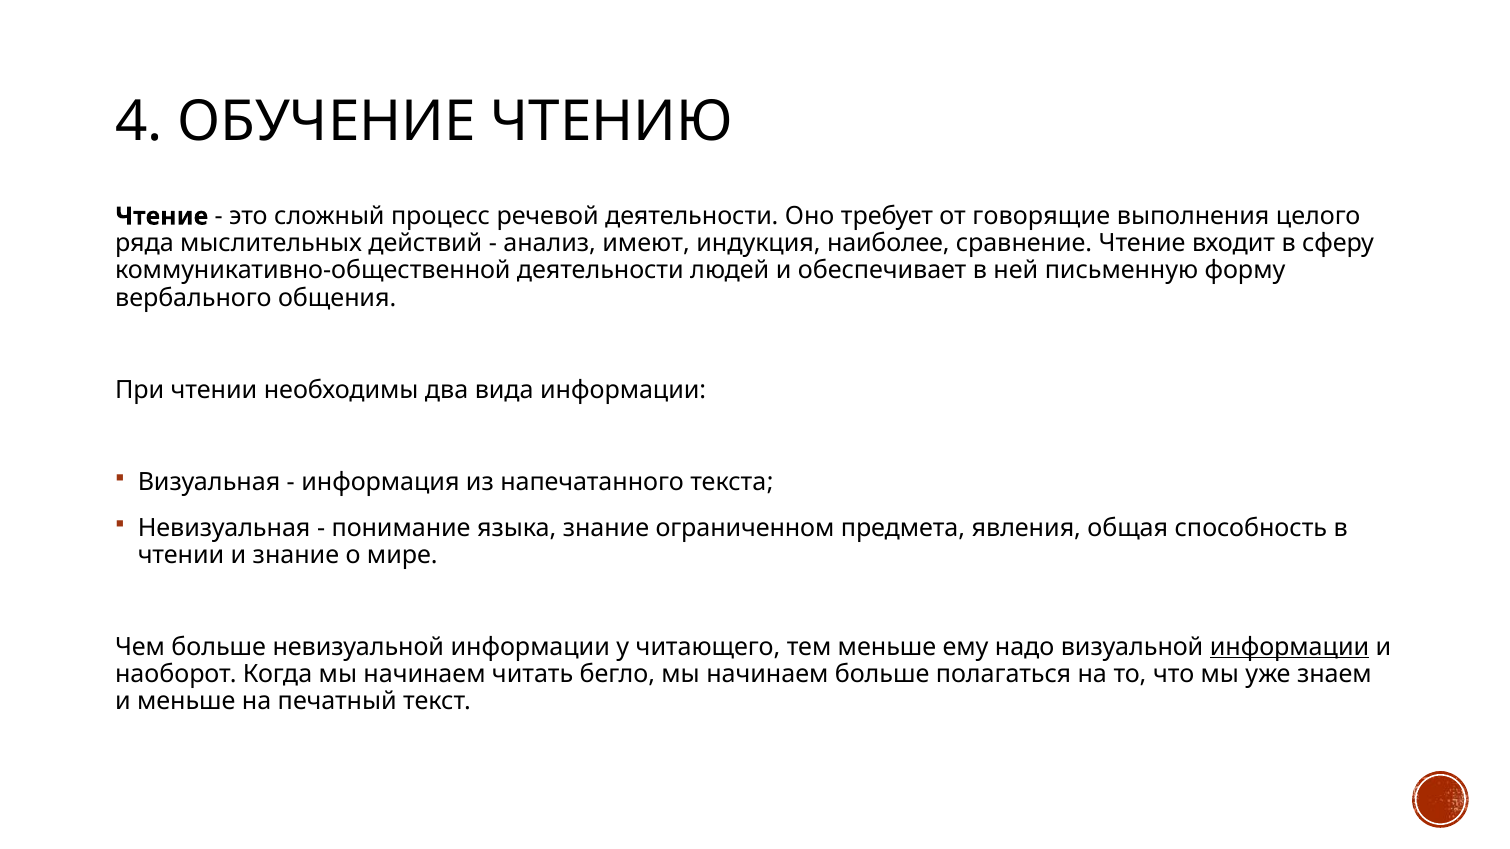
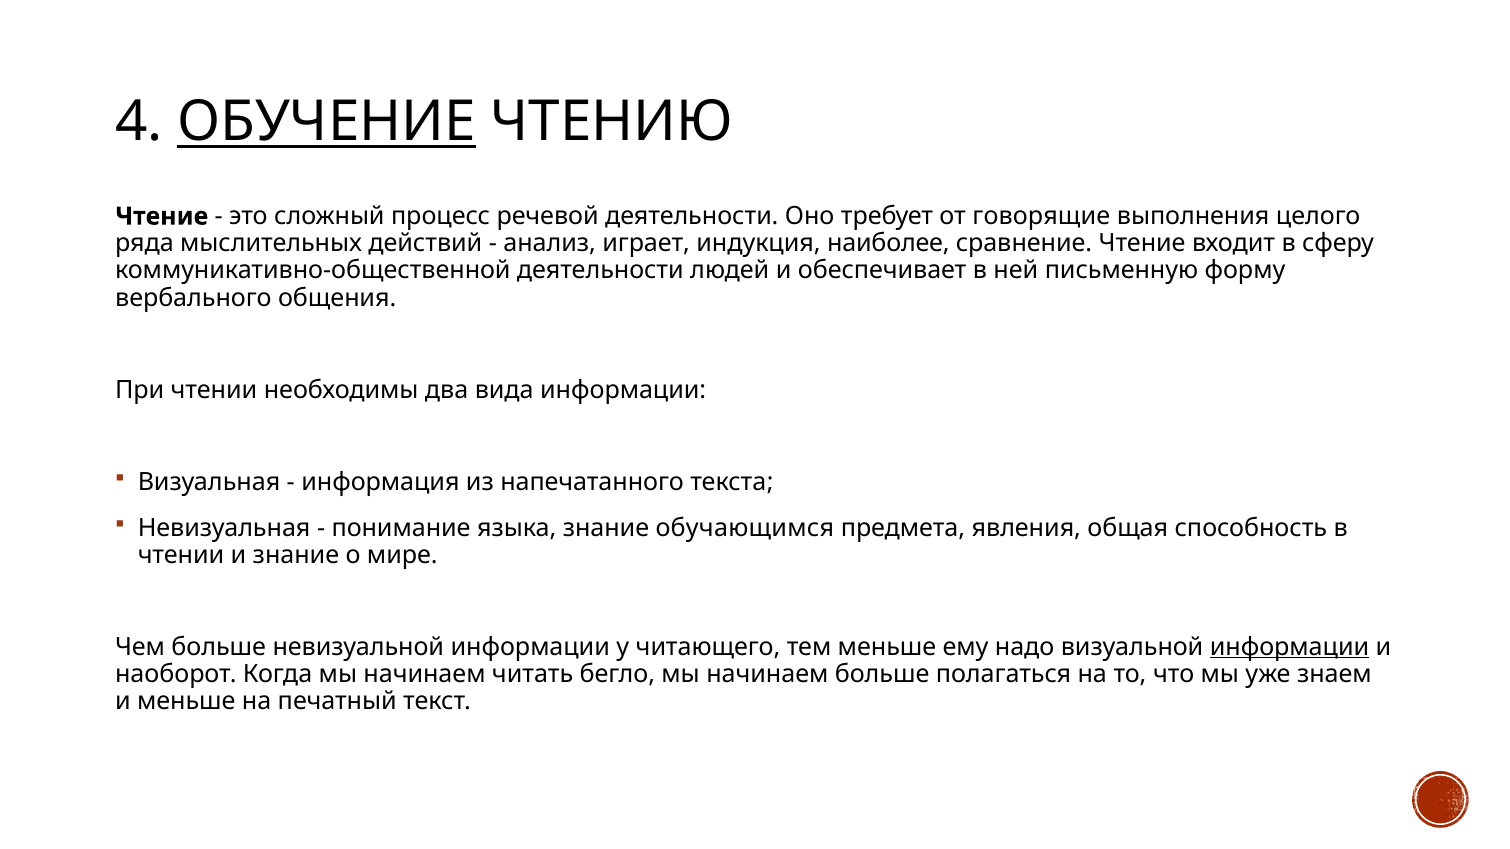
ОБУЧЕНИЕ underline: none -> present
имеют: имеют -> играет
ограниченном: ограниченном -> обучающимся
